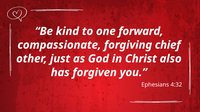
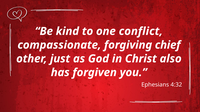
forward: forward -> conflict
